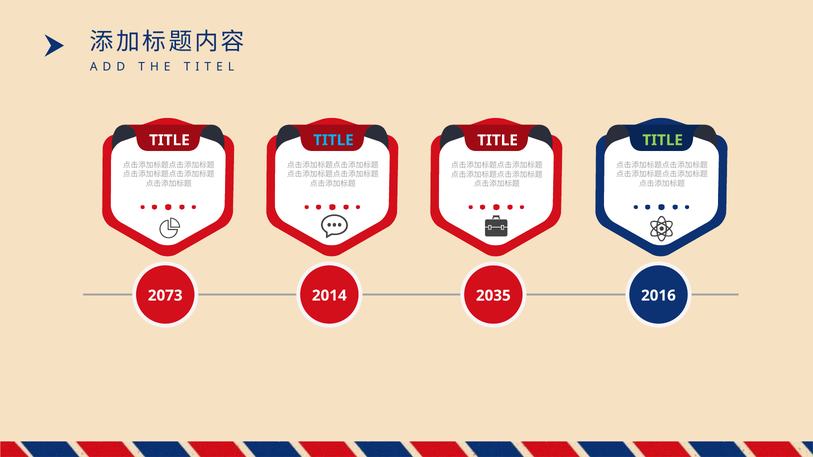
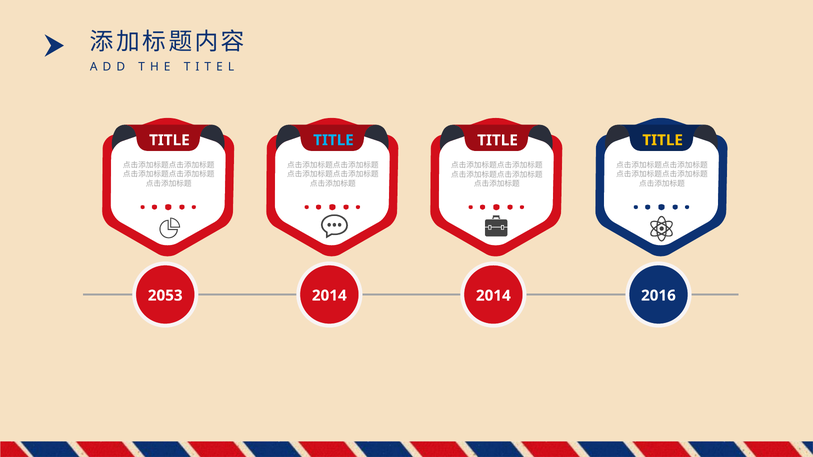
TITLE at (663, 140) colour: light green -> yellow
2073: 2073 -> 2053
2035 at (493, 296): 2035 -> 2014
